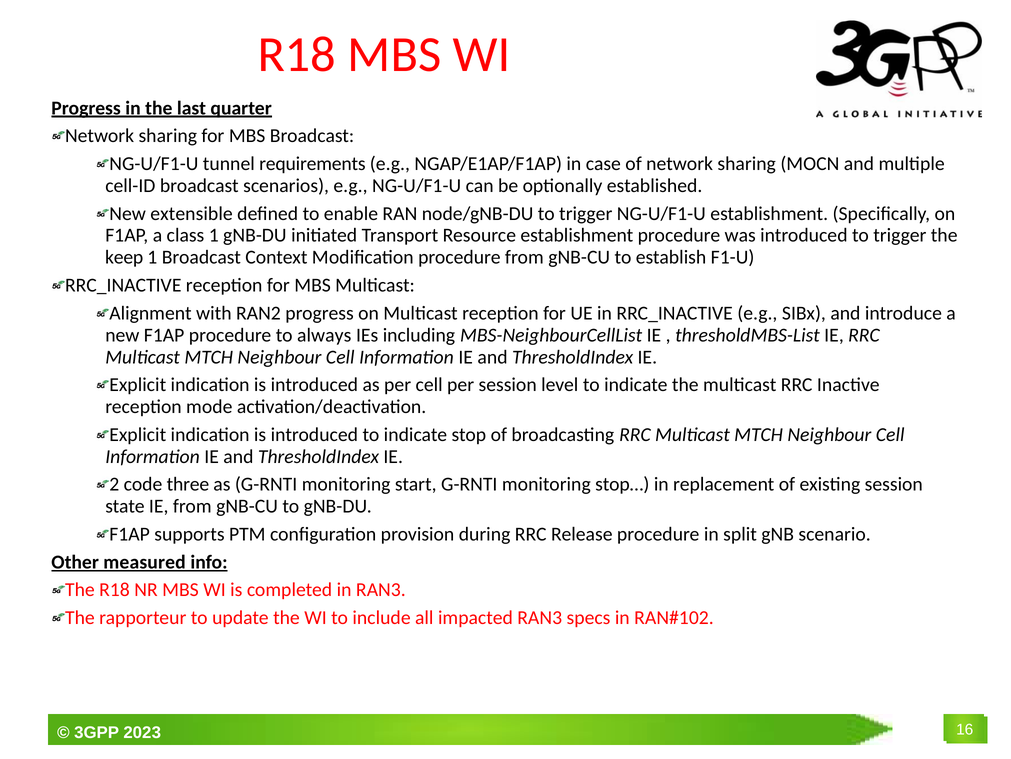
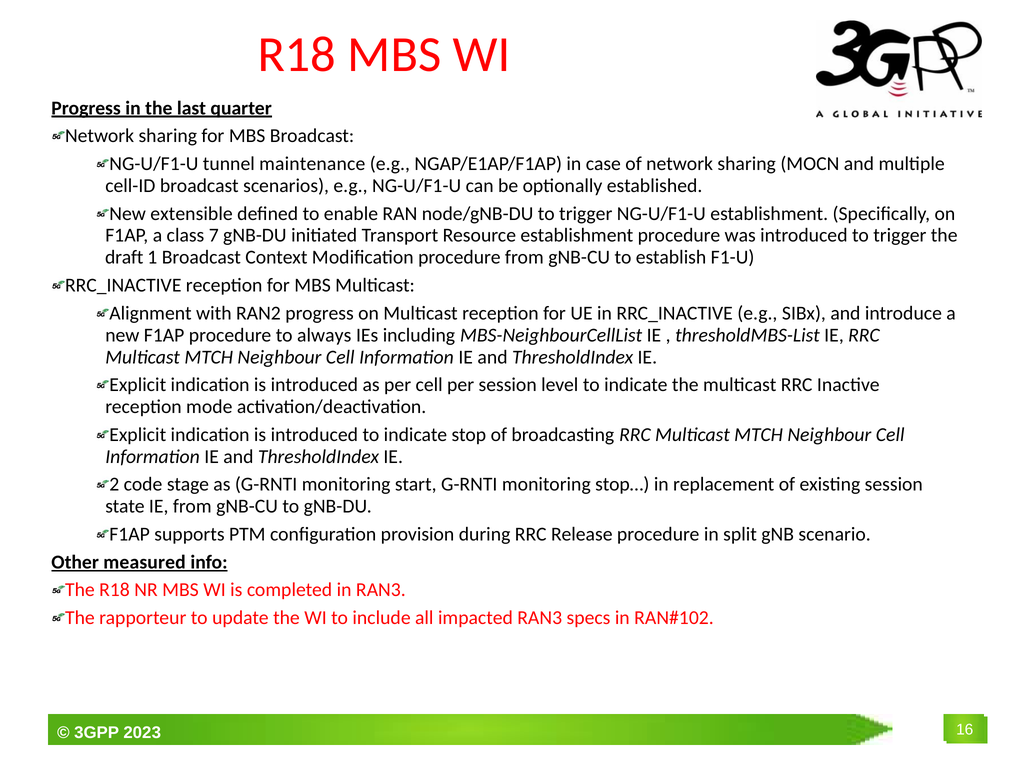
requirements: requirements -> maintenance
class 1: 1 -> 7
keep: keep -> draft
three: three -> stage
